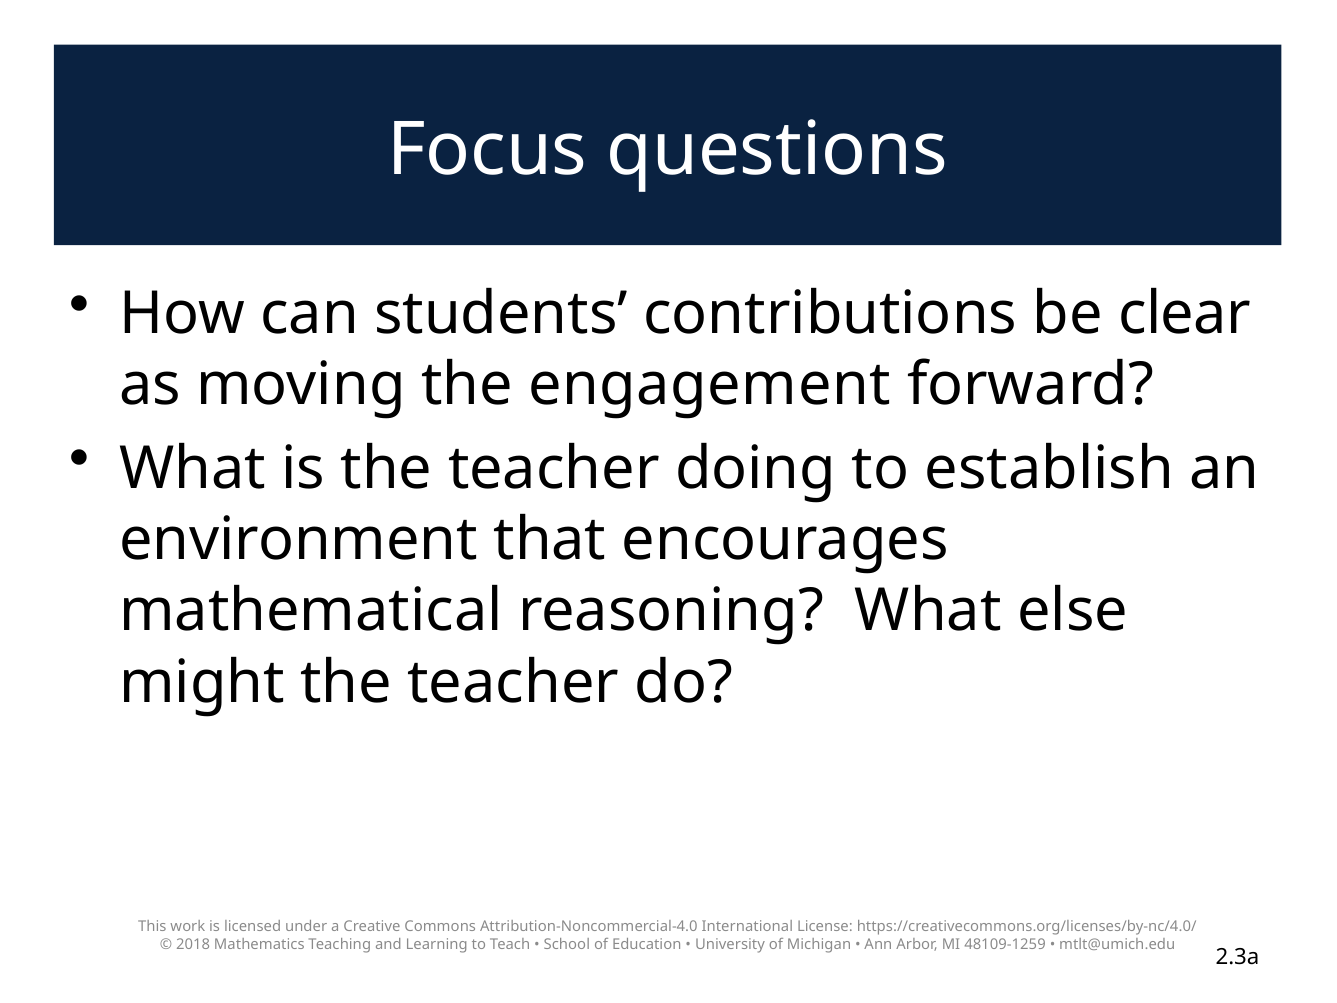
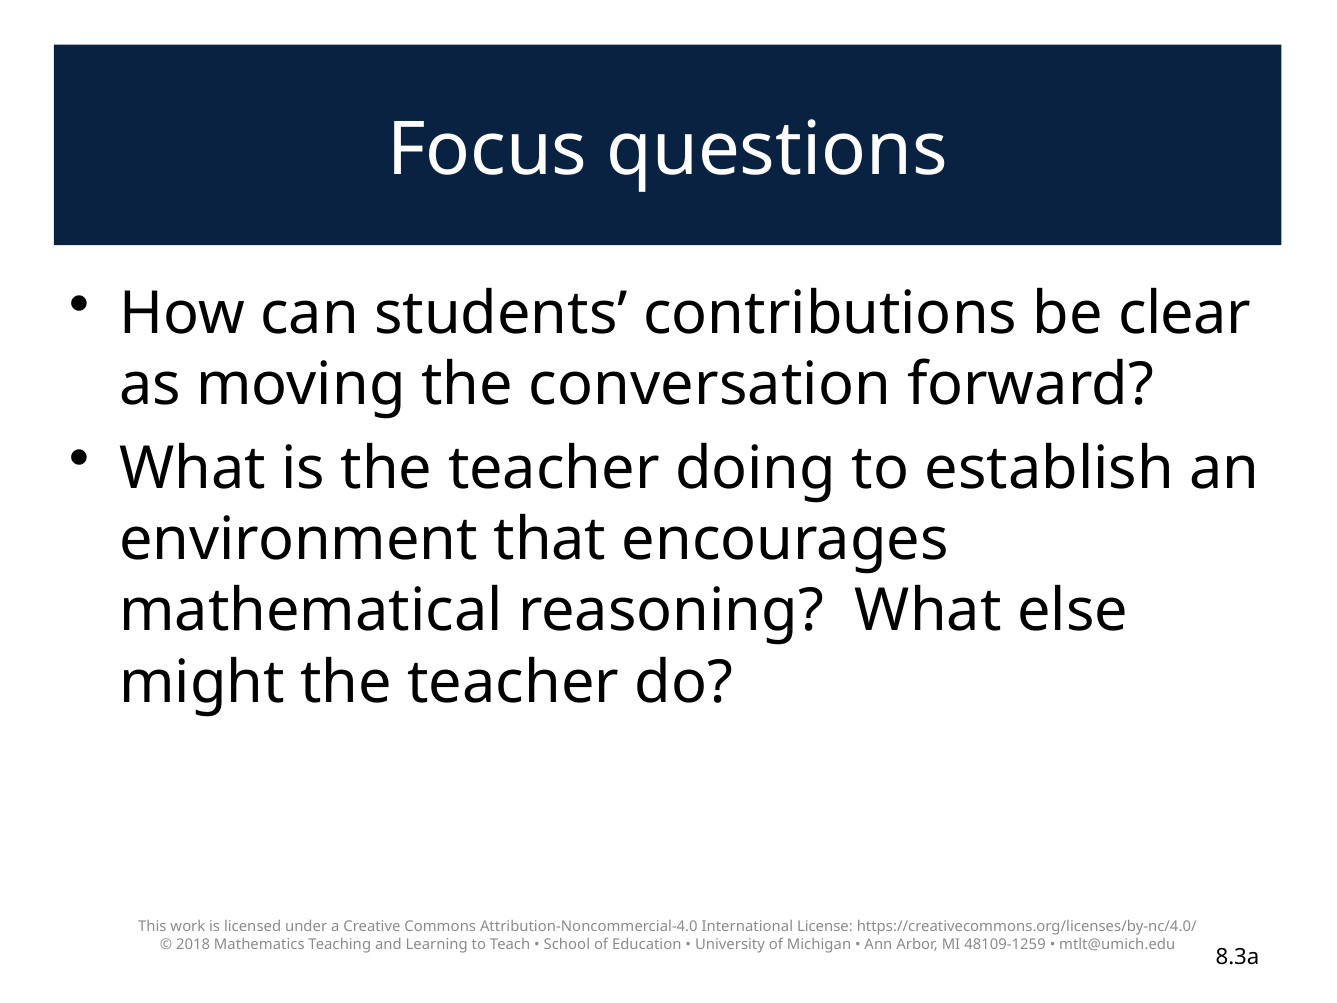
engagement: engagement -> conversation
2.3a: 2.3a -> 8.3a
